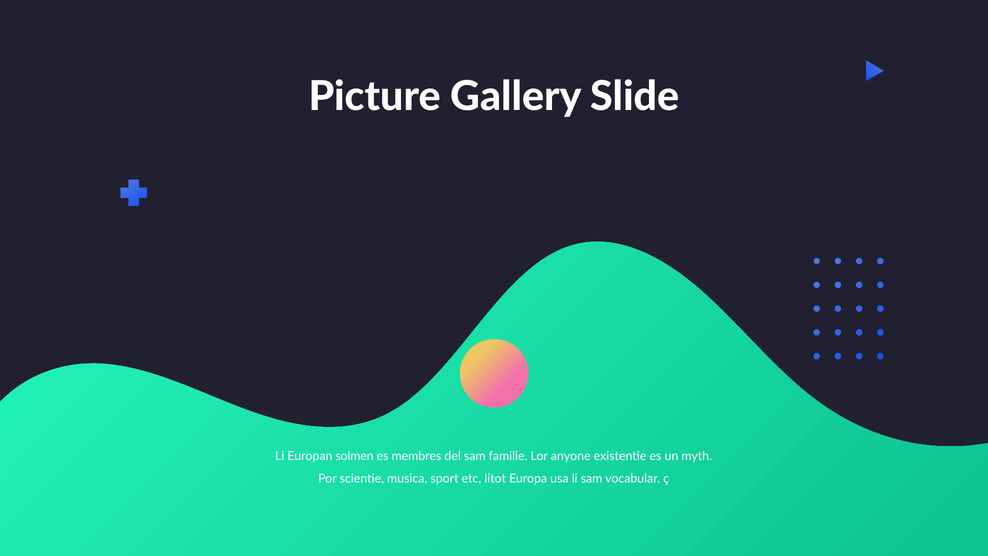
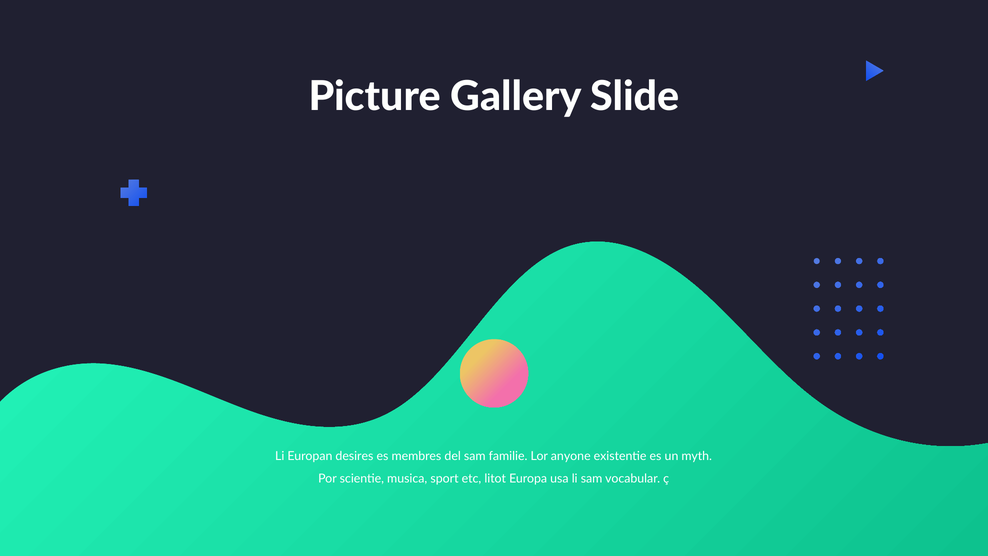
solmen: solmen -> desires
